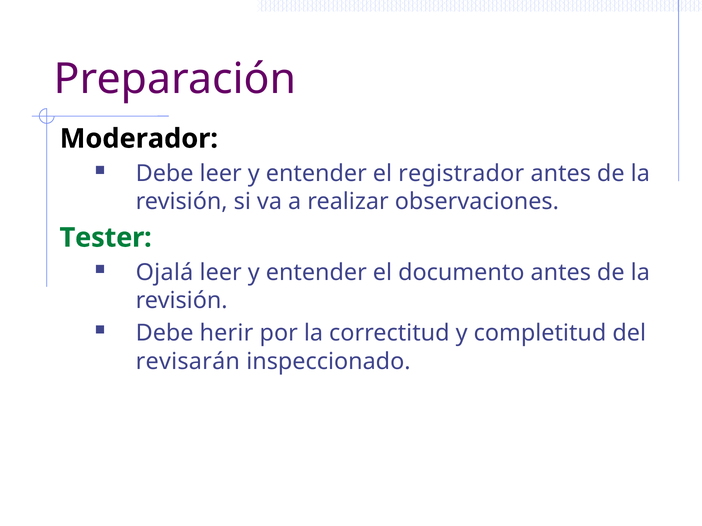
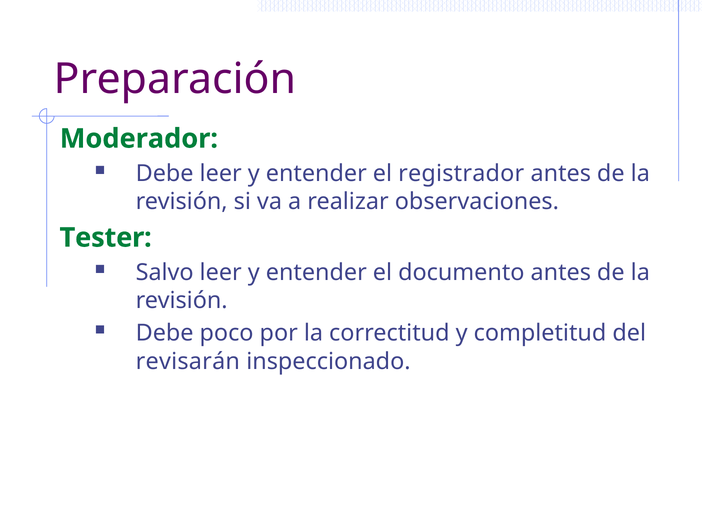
Moderador colour: black -> green
Ojalá: Ojalá -> Salvo
herir: herir -> poco
